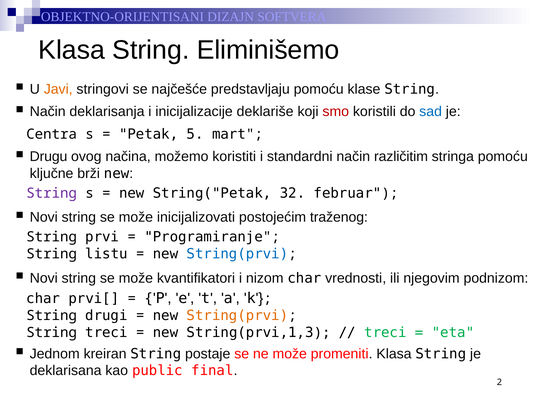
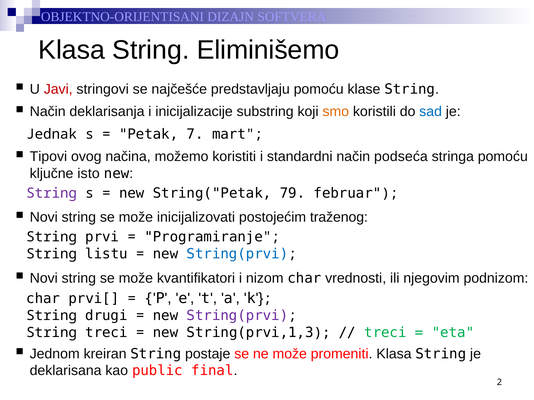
Javi colour: orange -> red
deklariše: deklariše -> substring
smo colour: red -> orange
Centra: Centra -> Jednak
5: 5 -> 7
Drugu: Drugu -> Tipovi
različitim: različitim -> podseća
brži: brži -> isto
32: 32 -> 79
String(prvi at (237, 316) colour: orange -> purple
